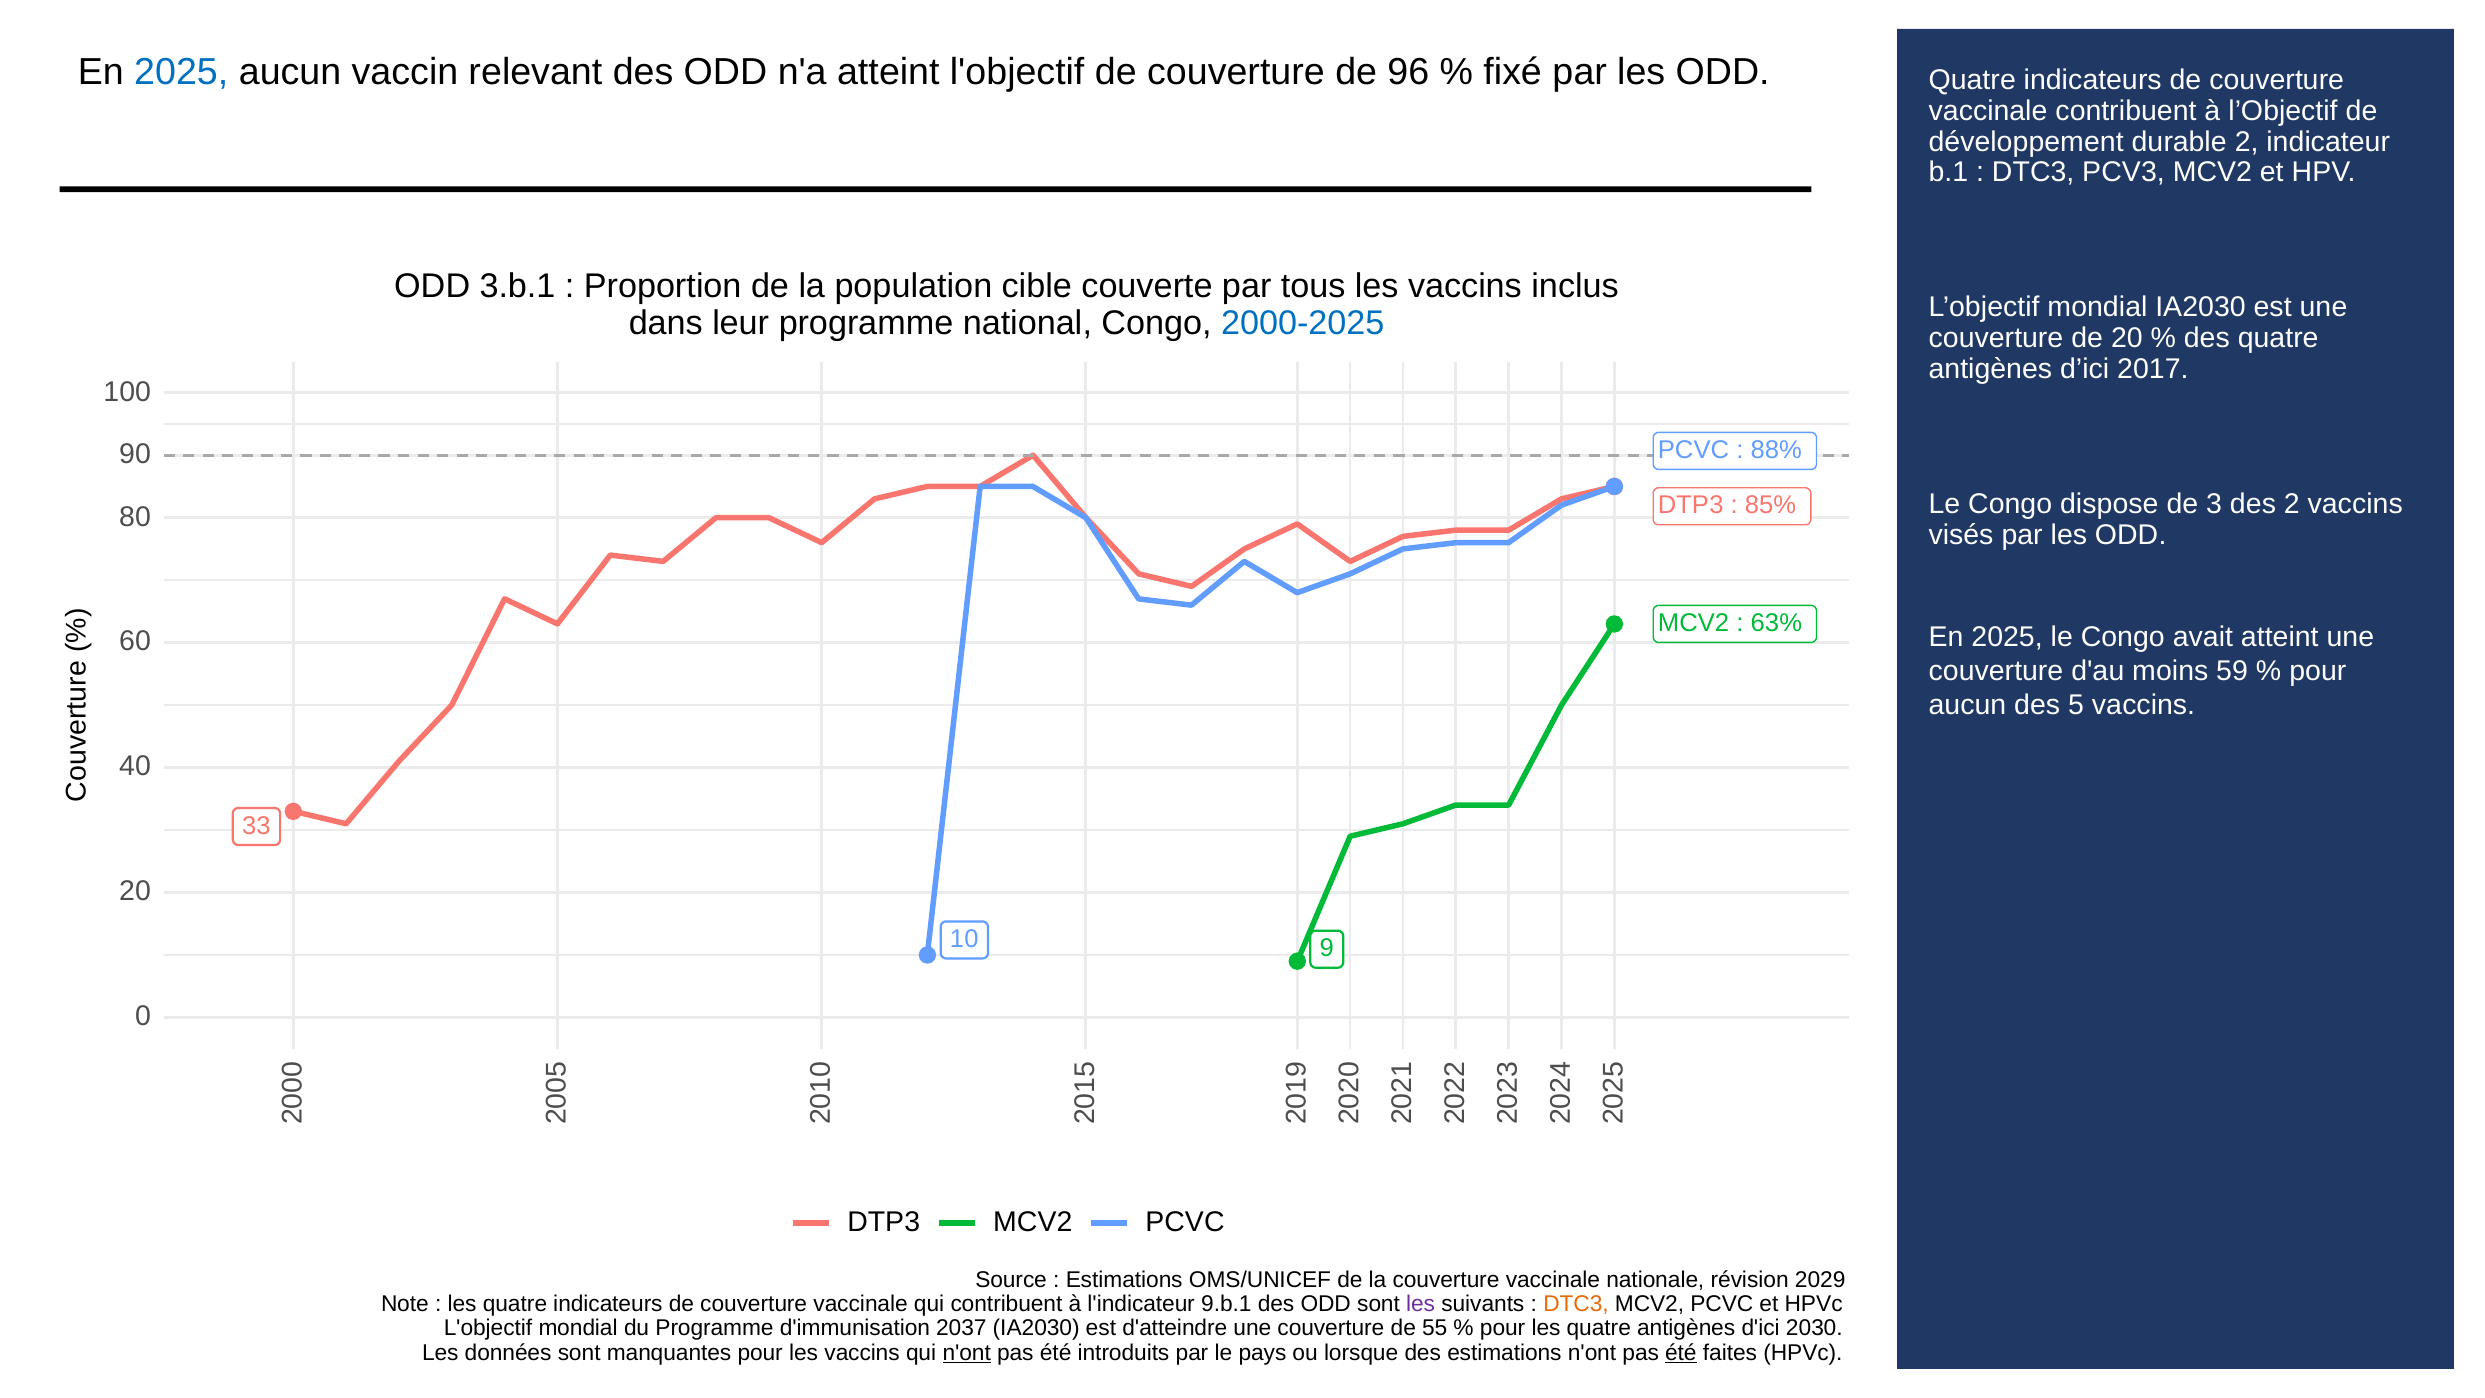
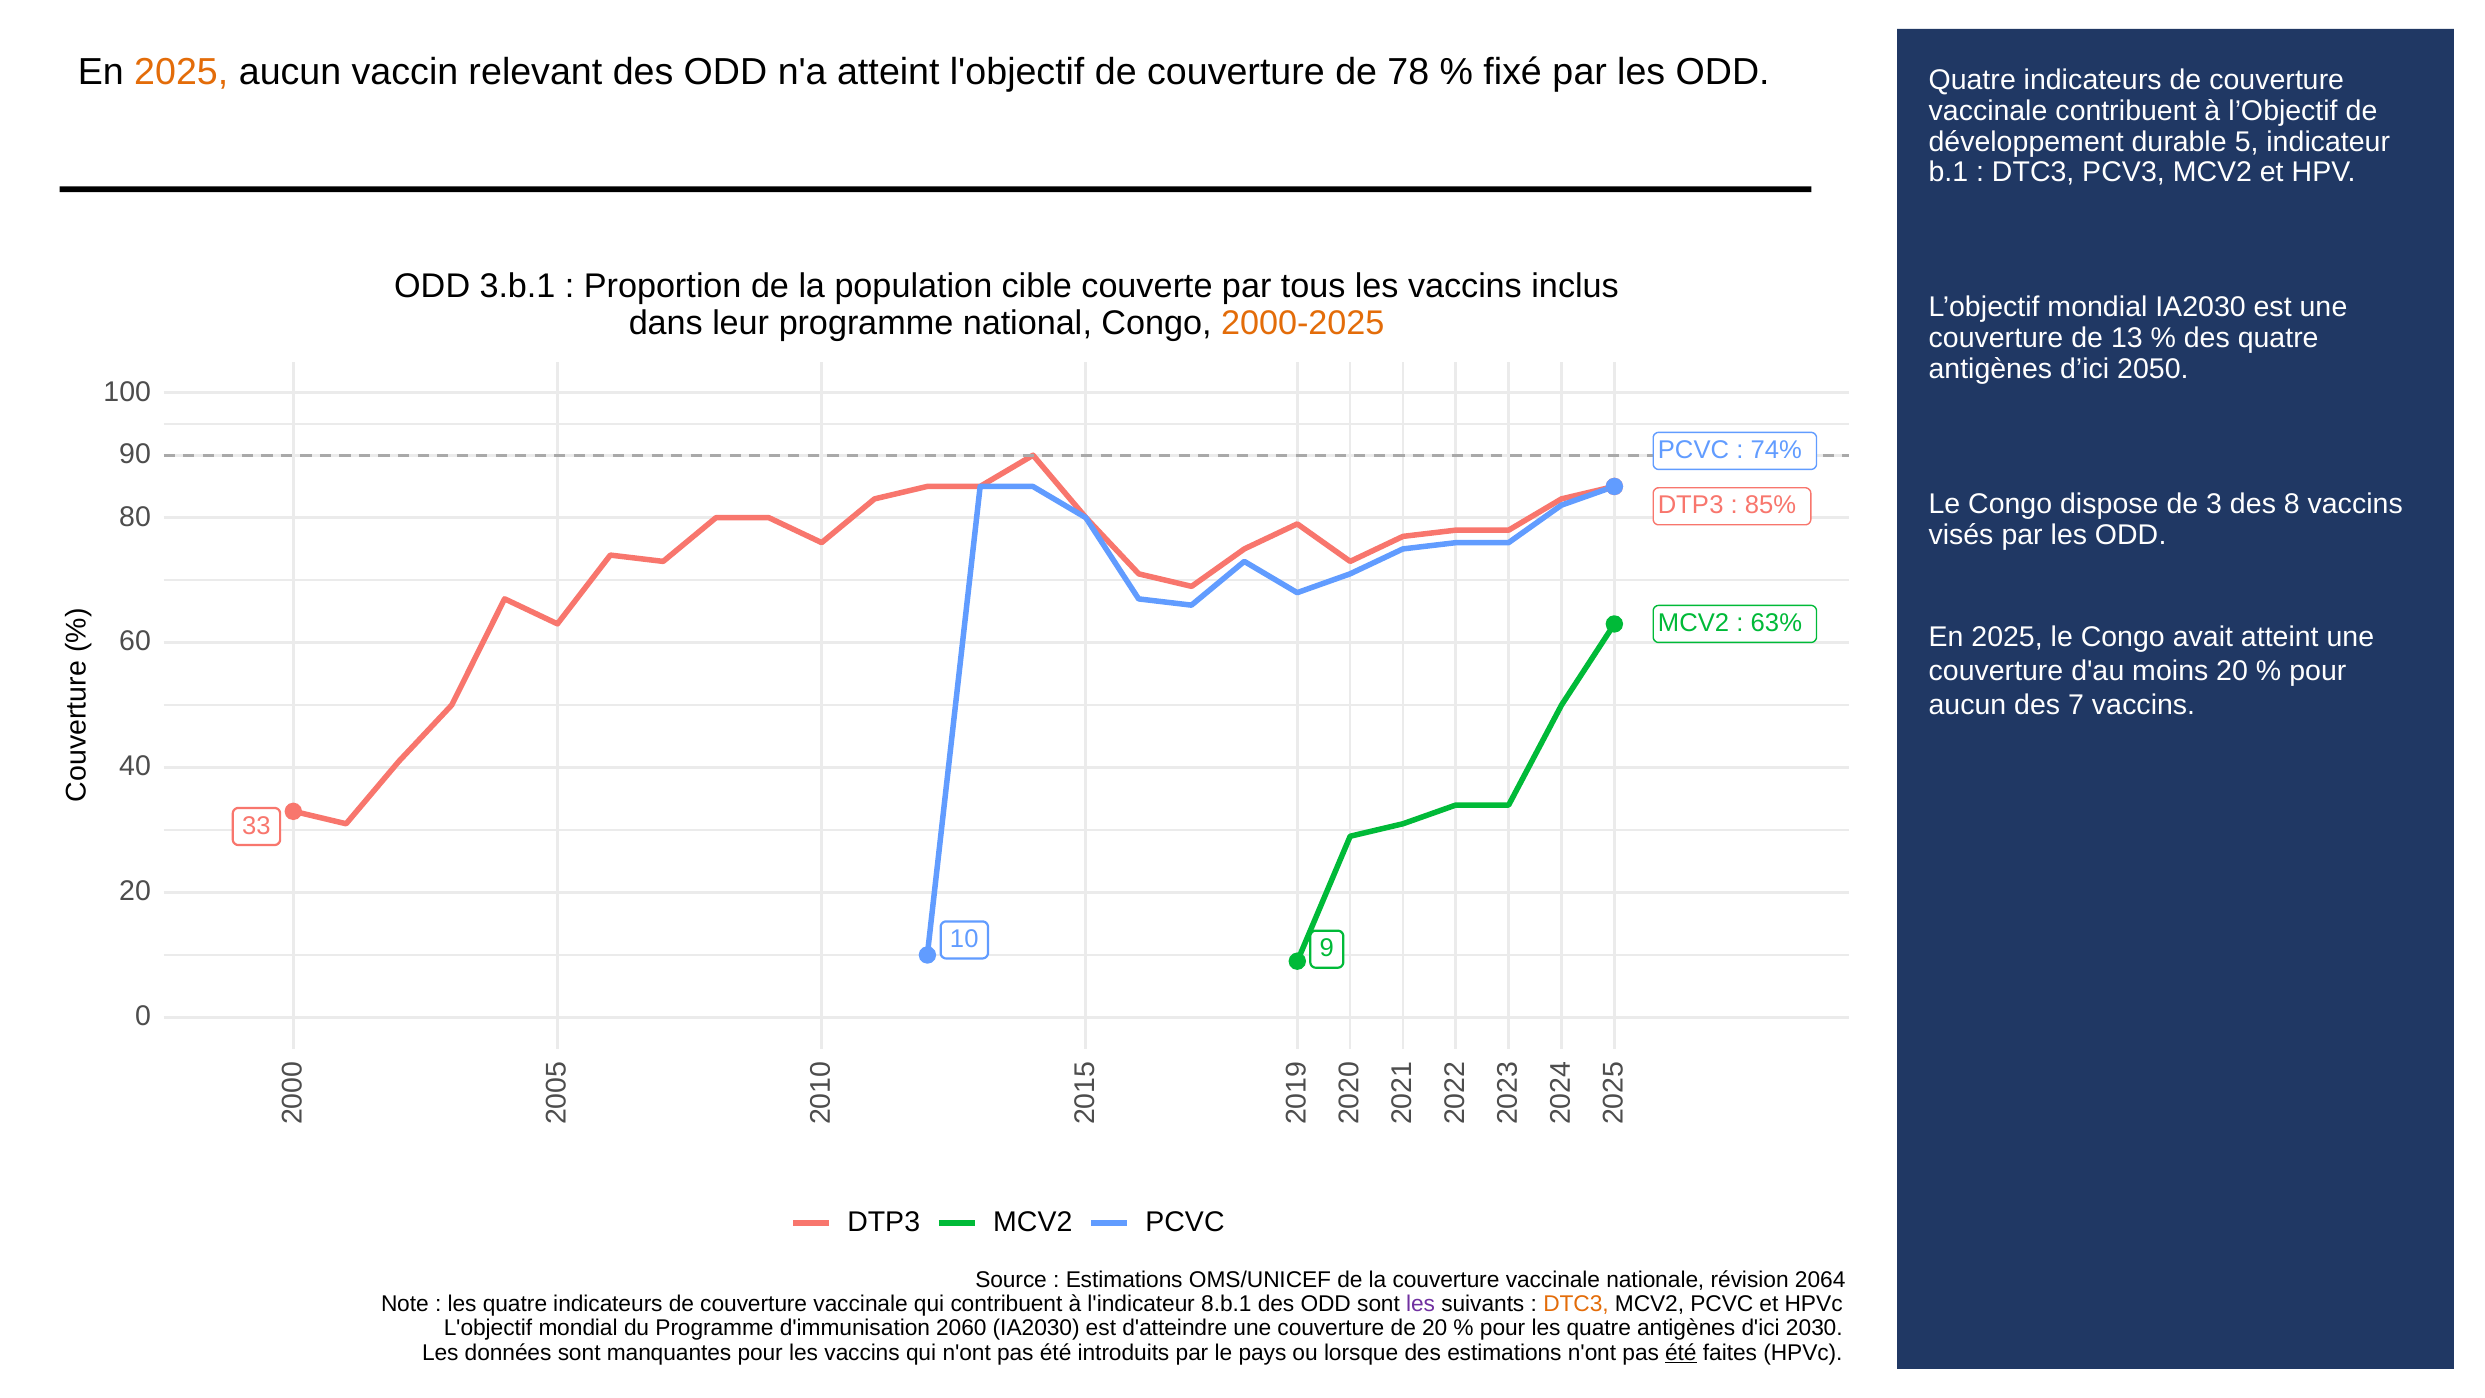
2025 at (181, 72) colour: blue -> orange
96: 96 -> 78
durable 2: 2 -> 5
2000-2025 colour: blue -> orange
de 20: 20 -> 13
2017: 2017 -> 2050
88%: 88% -> 74%
des 2: 2 -> 8
moins 59: 59 -> 20
des 5: 5 -> 7
2029: 2029 -> 2064
9.b.1: 9.b.1 -> 8.b.1
2037: 2037 -> 2060
de 55: 55 -> 20
n'ont at (967, 1353) underline: present -> none
